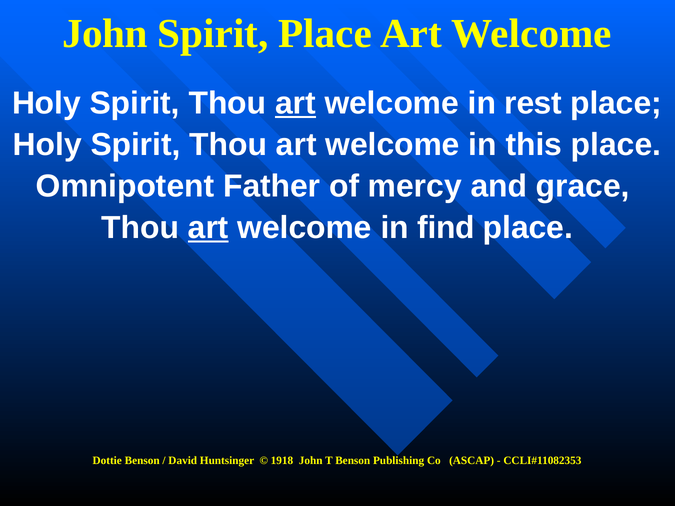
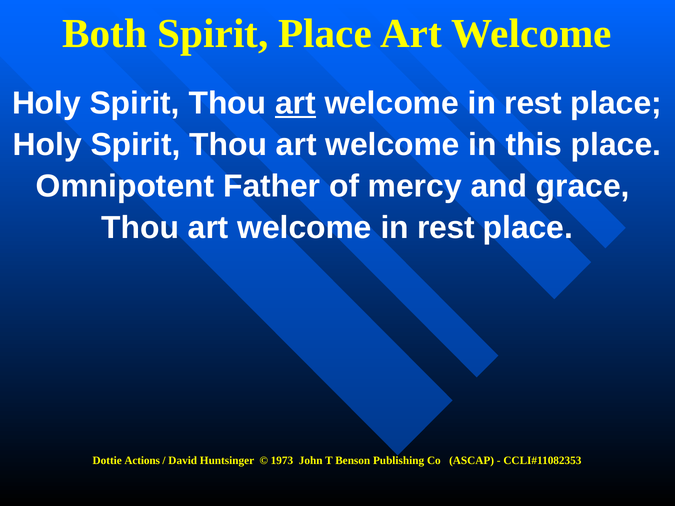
John at (105, 34): John -> Both
art at (208, 228) underline: present -> none
find at (446, 228): find -> rest
Dottie Benson: Benson -> Actions
1918: 1918 -> 1973
